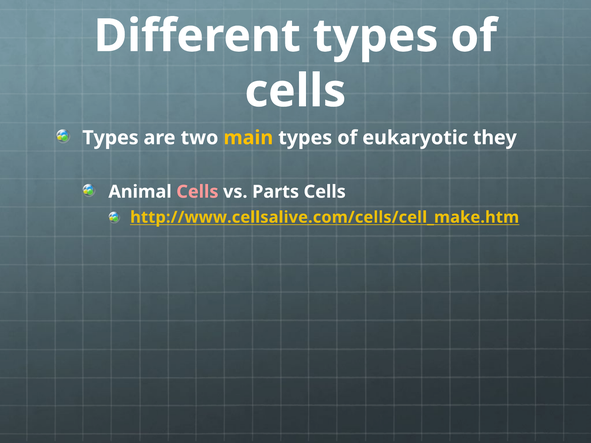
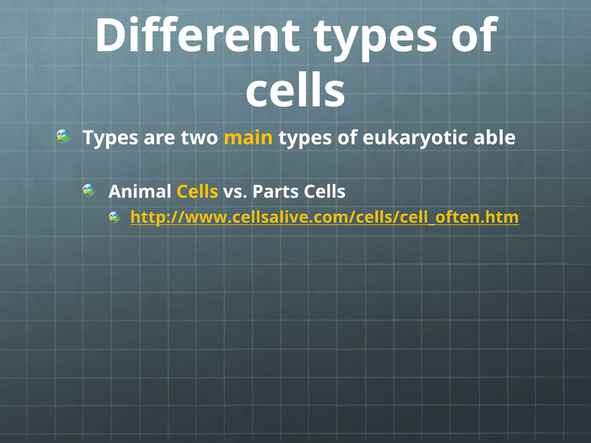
they: they -> able
Cells at (197, 192) colour: pink -> yellow
http://www.cellsalive.com/cells/cell_make.htm: http://www.cellsalive.com/cells/cell_make.htm -> http://www.cellsalive.com/cells/cell_often.htm
